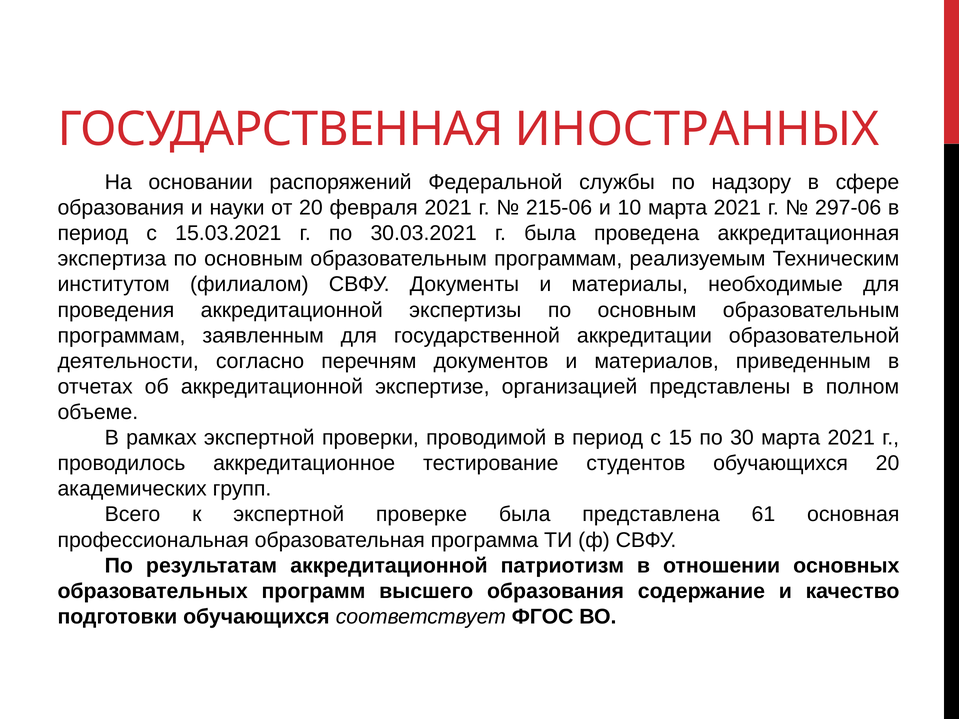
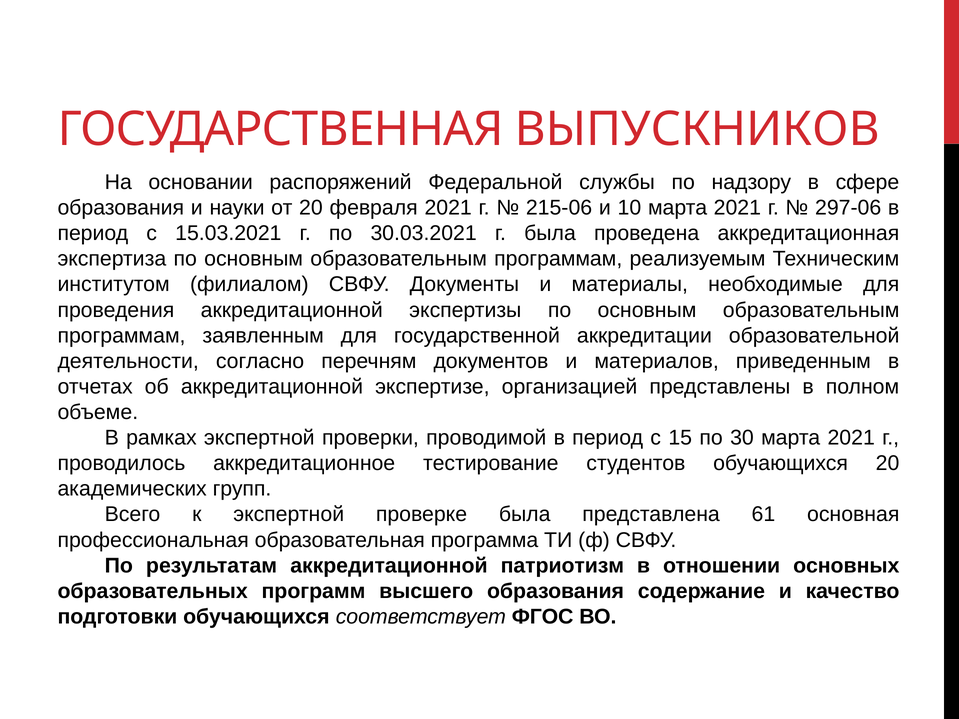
ИНОСТРАННЫХ: ИНОСТРАННЫХ -> ВЫПУСКНИКОВ
